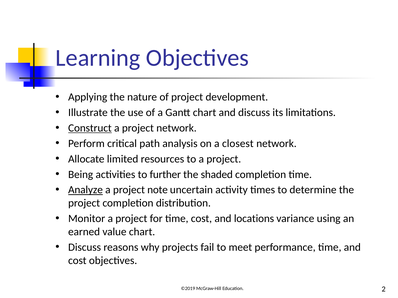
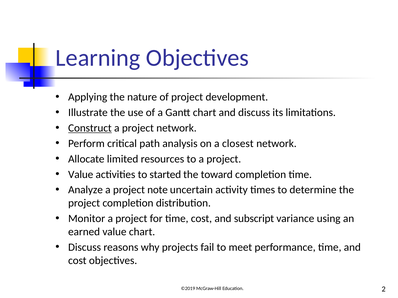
Being at (81, 175): Being -> Value
further: further -> started
shaded: shaded -> toward
Analyze underline: present -> none
locations: locations -> subscript
